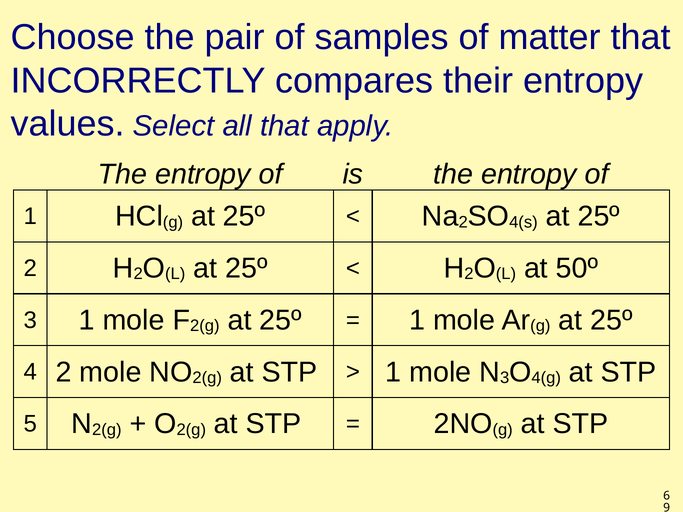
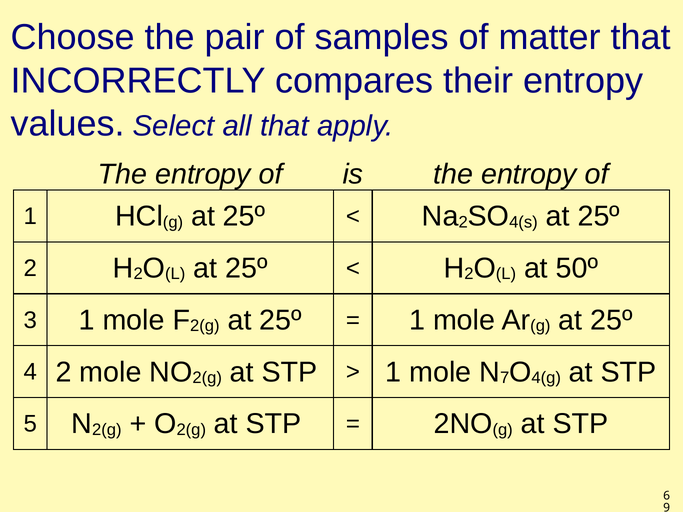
3 at (505, 378): 3 -> 7
